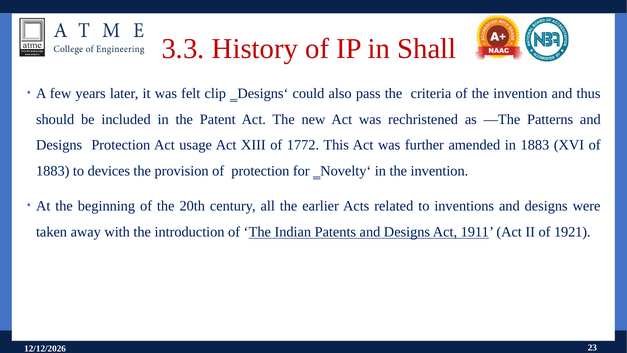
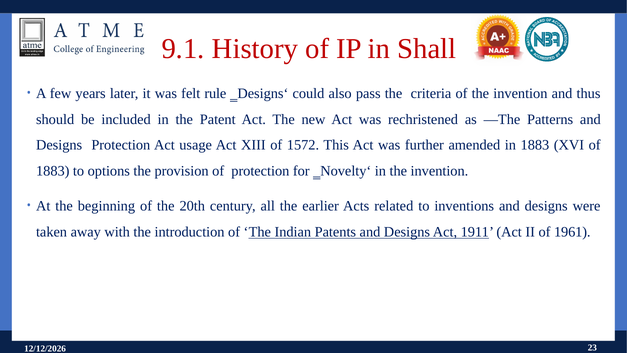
3.3: 3.3 -> 9.1
clip: clip -> rule
1772: 1772 -> 1572
devices: devices -> options
1921: 1921 -> 1961
